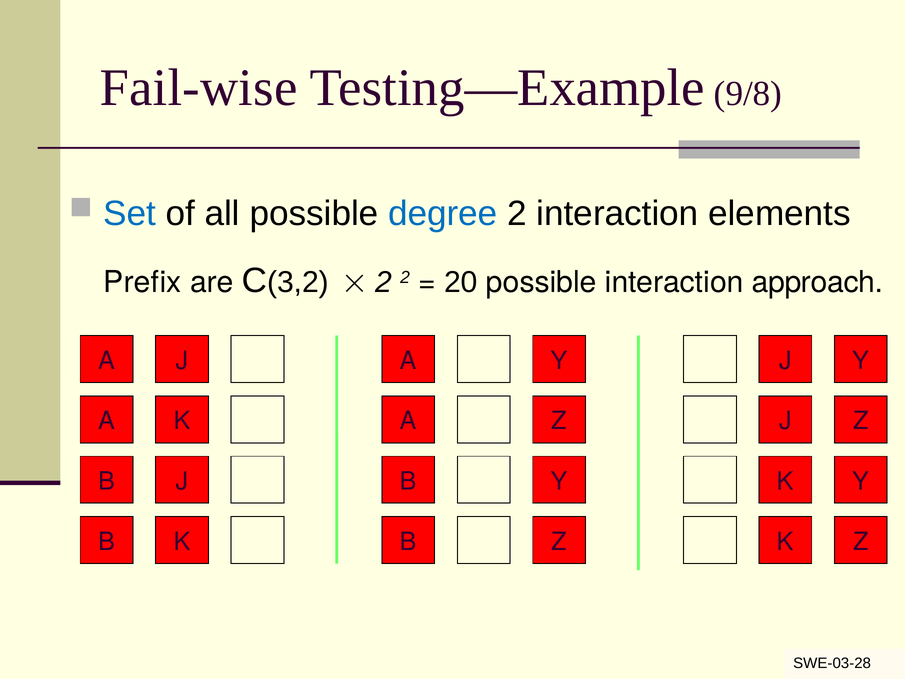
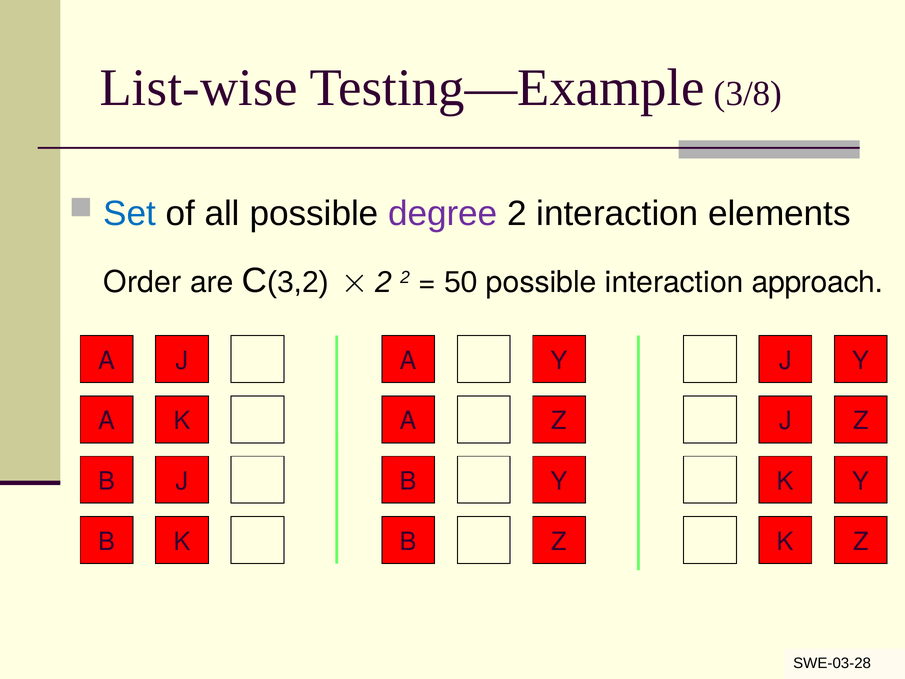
Fail-wise: Fail-wise -> List-wise
9/8: 9/8 -> 3/8
degree colour: blue -> purple
Prefix: Prefix -> Order
20: 20 -> 50
